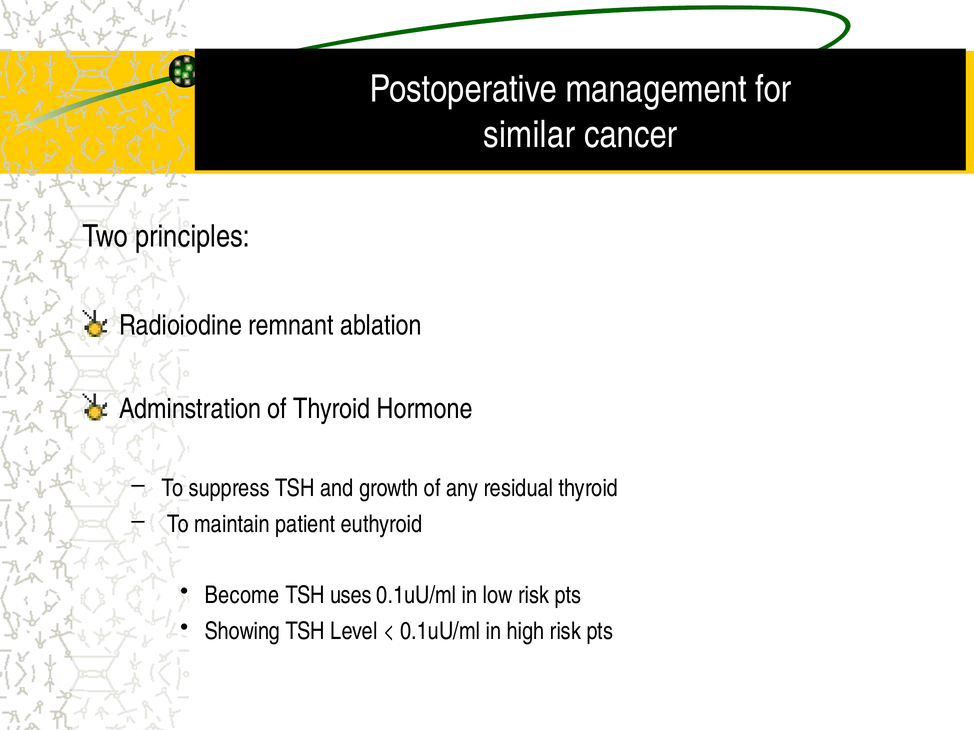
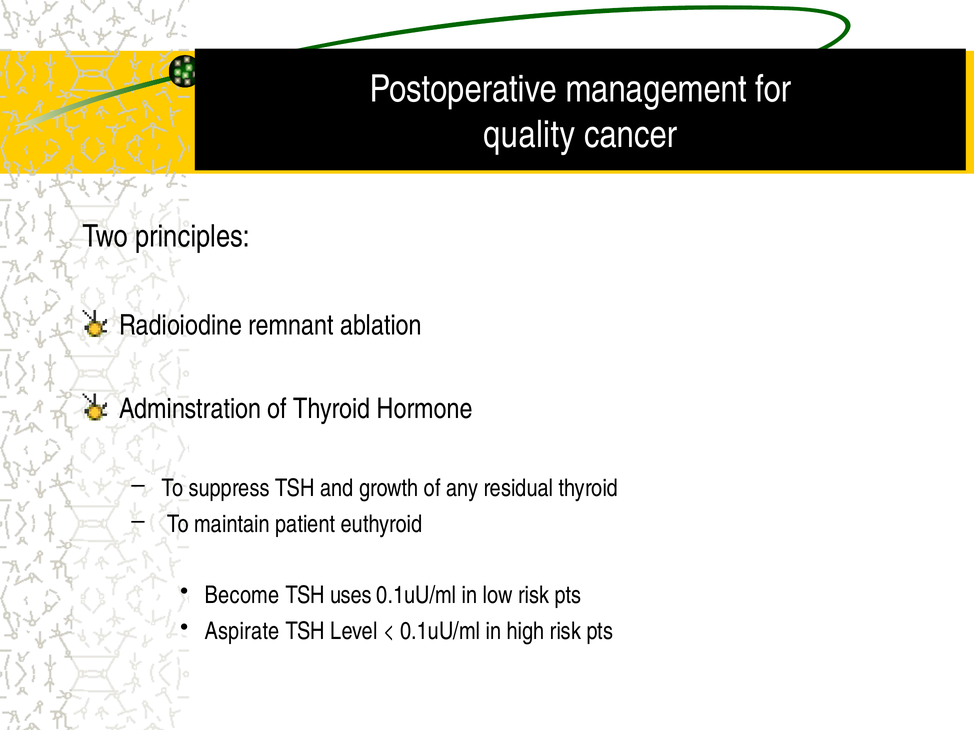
similar: similar -> quality
Showing: Showing -> Aspirate
